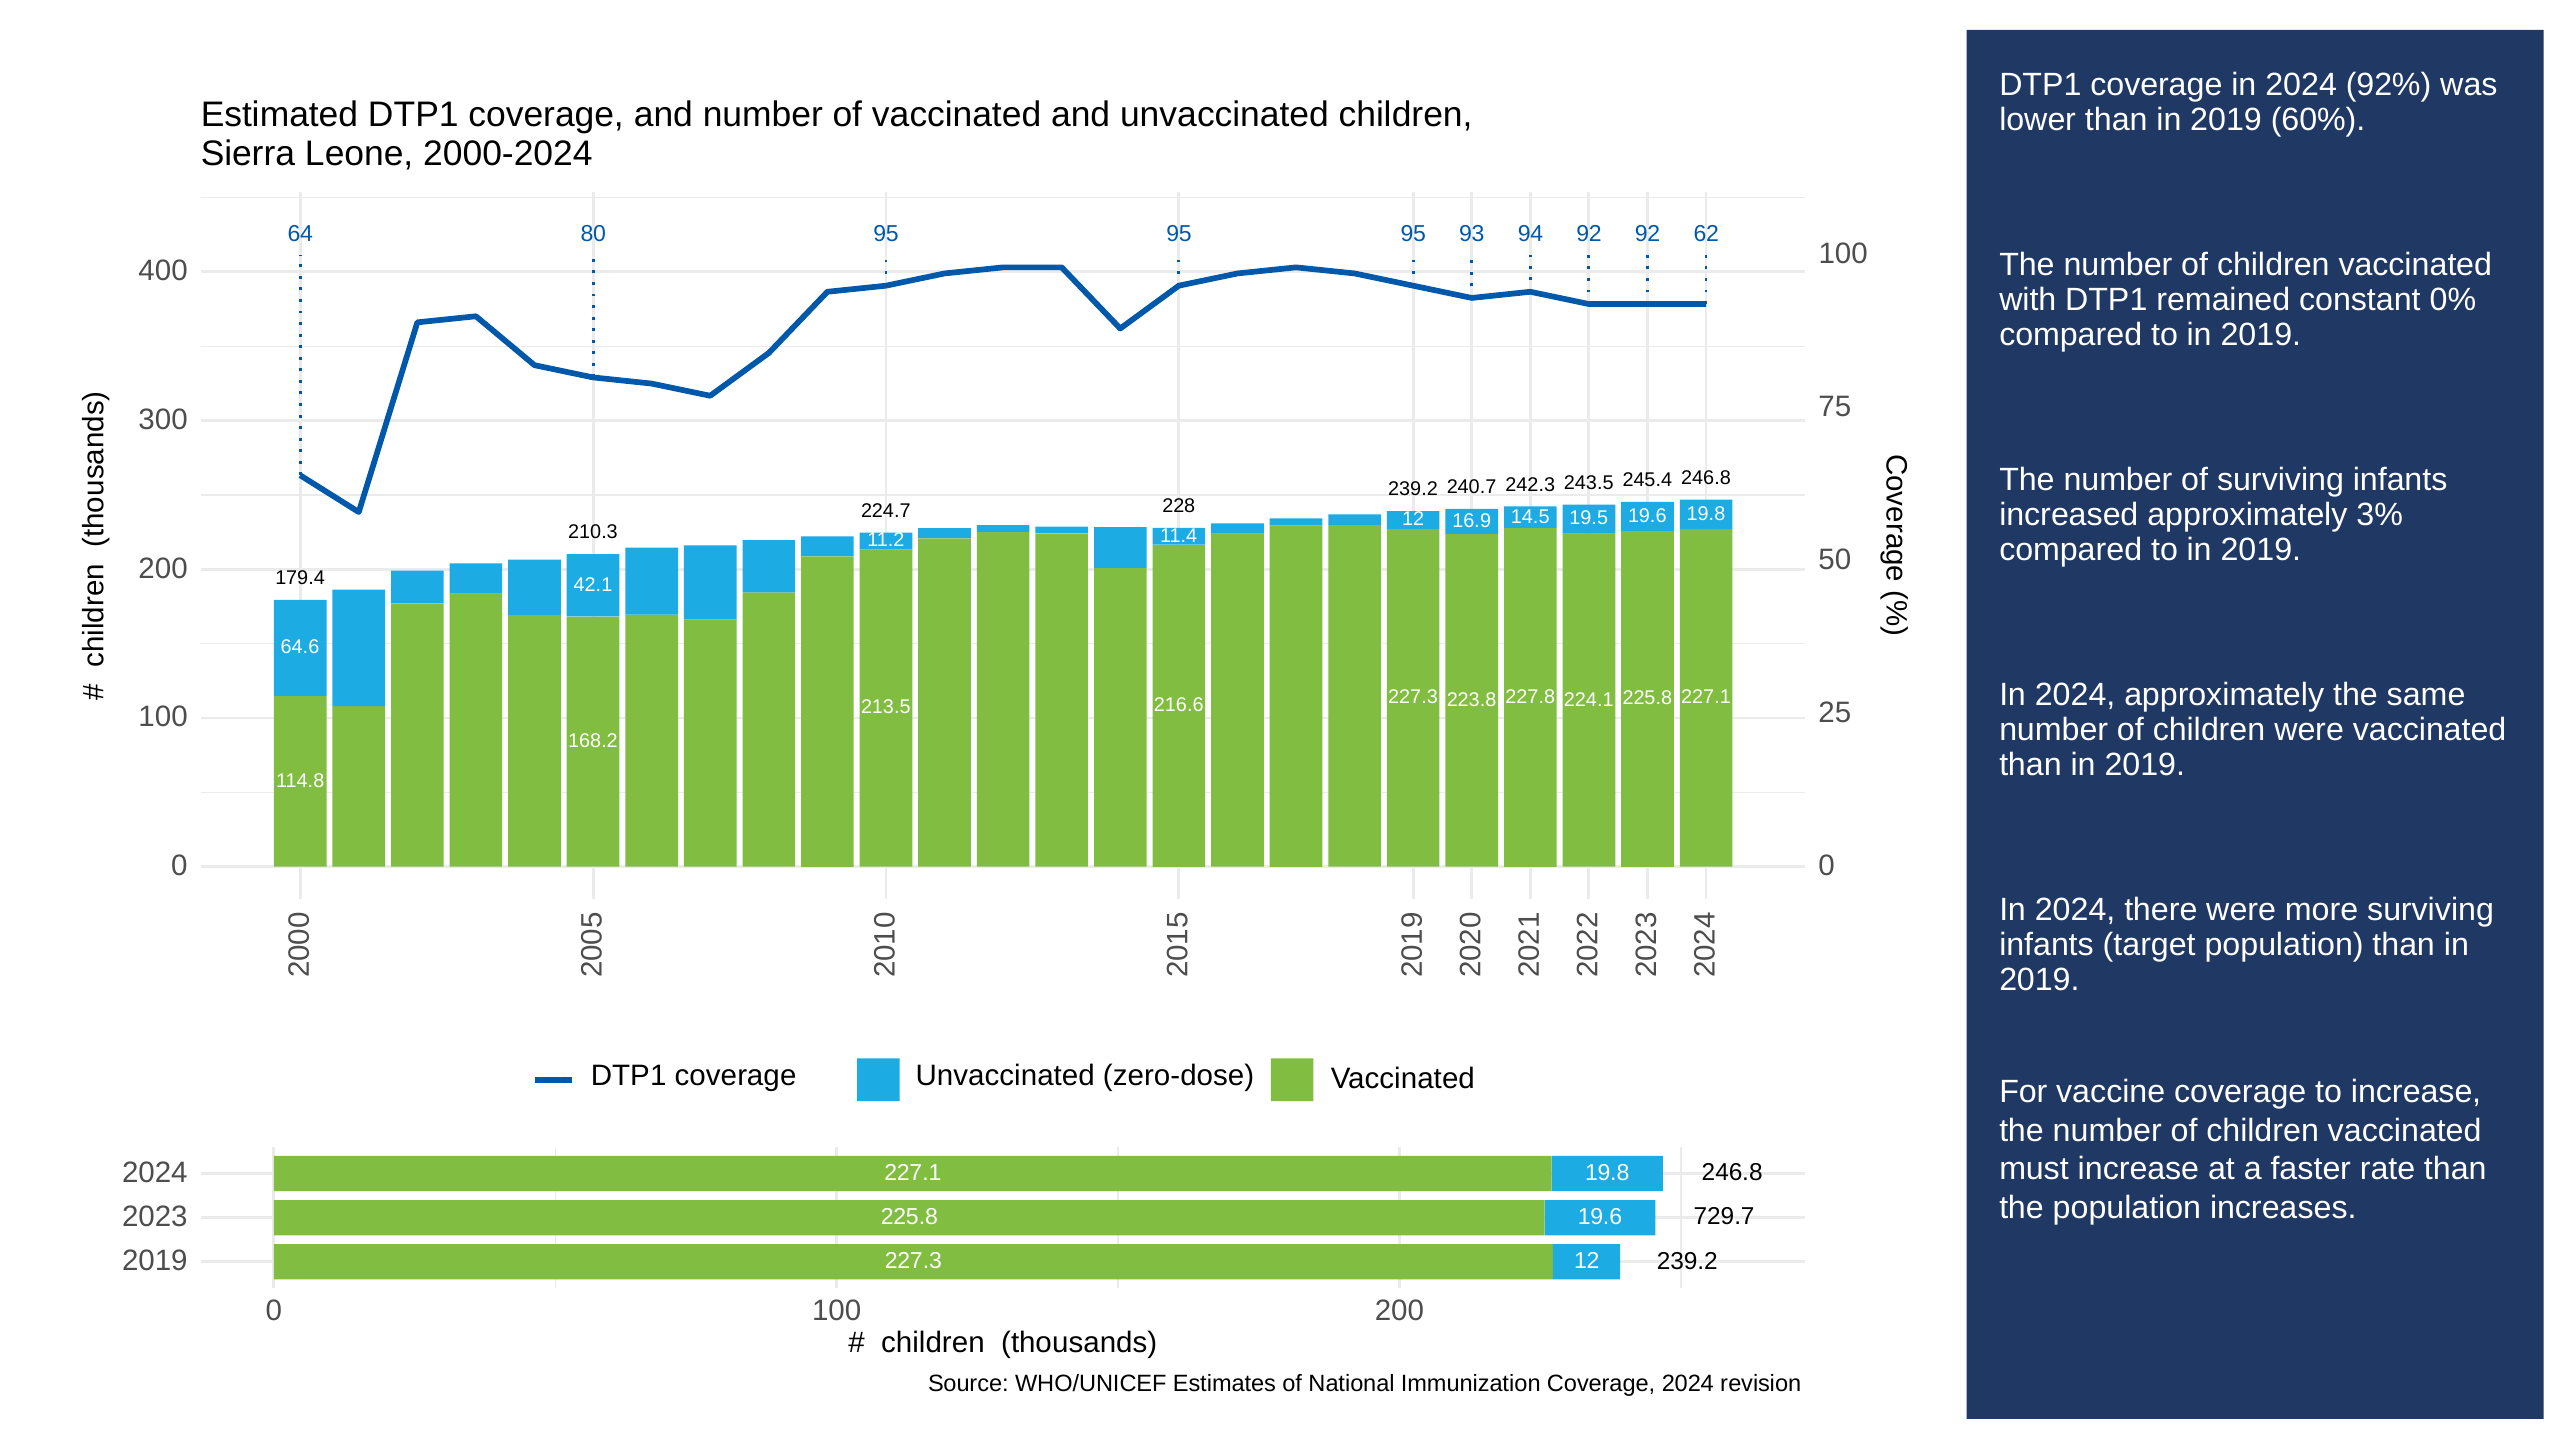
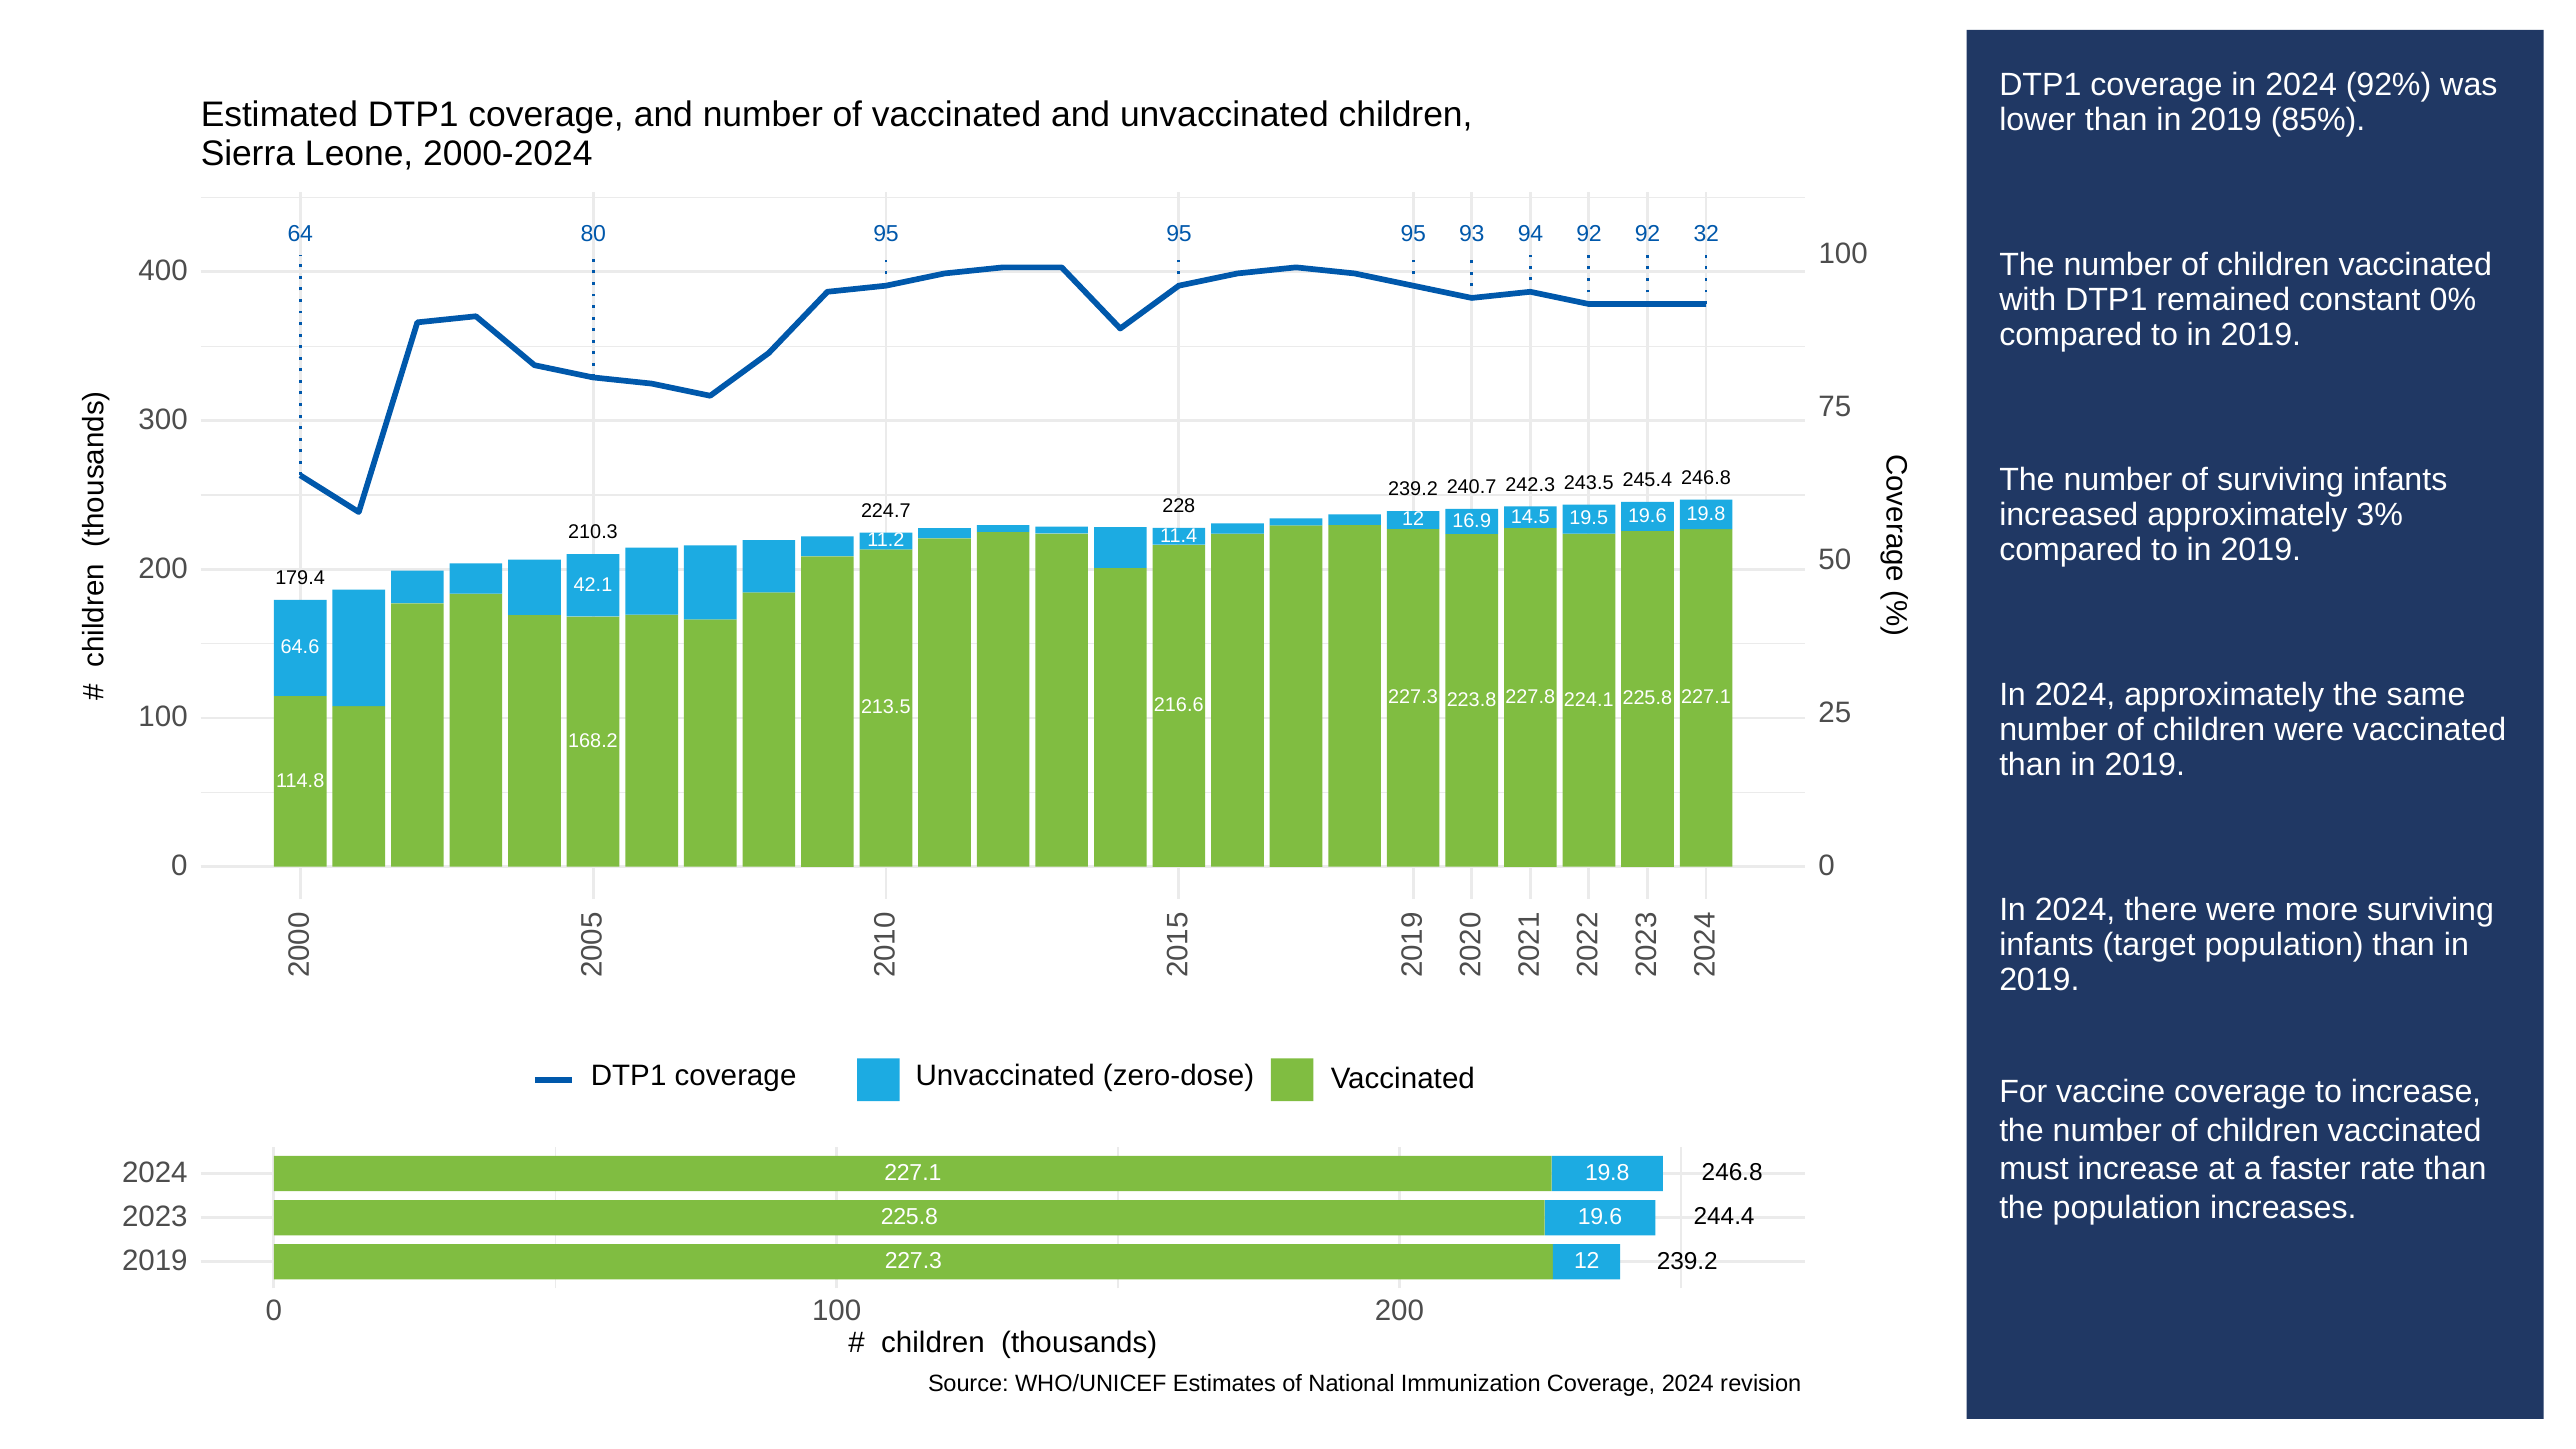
60%: 60% -> 85%
62: 62 -> 32
729.7: 729.7 -> 244.4
